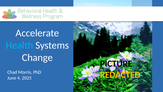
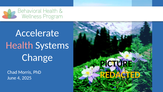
Health colour: light blue -> pink
